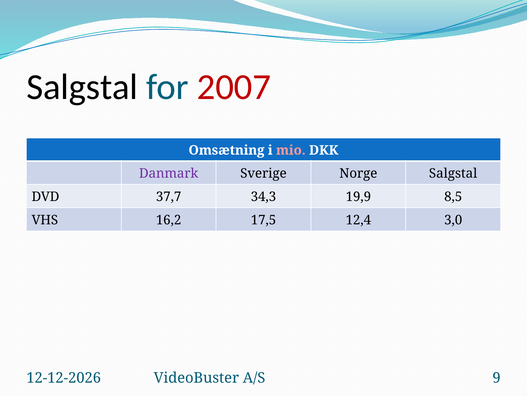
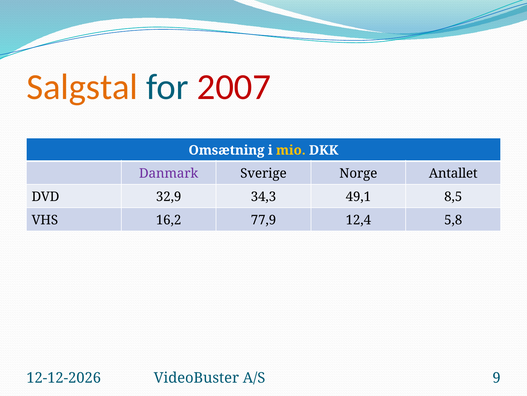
Salgstal at (82, 87) colour: black -> orange
mio colour: pink -> yellow
Norge Salgstal: Salgstal -> Antallet
37,7: 37,7 -> 32,9
19,9: 19,9 -> 49,1
17,5: 17,5 -> 77,9
3,0: 3,0 -> 5,8
